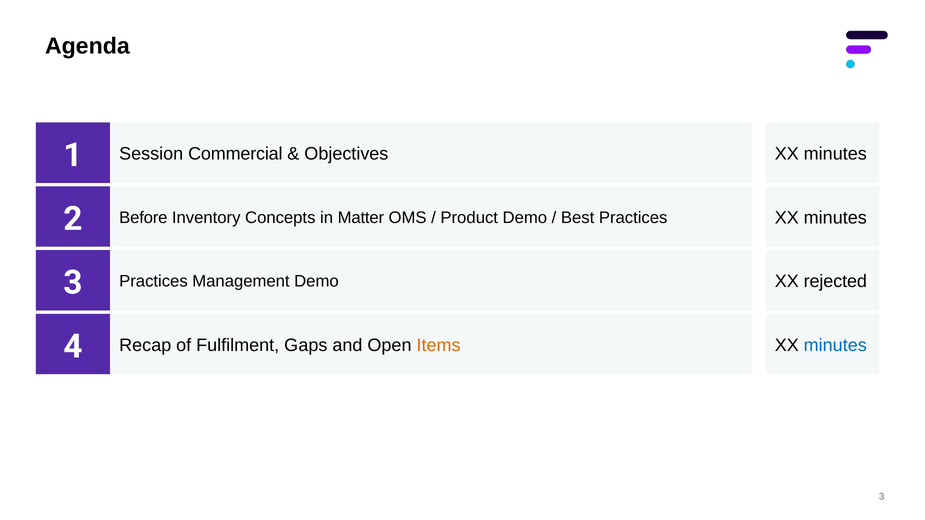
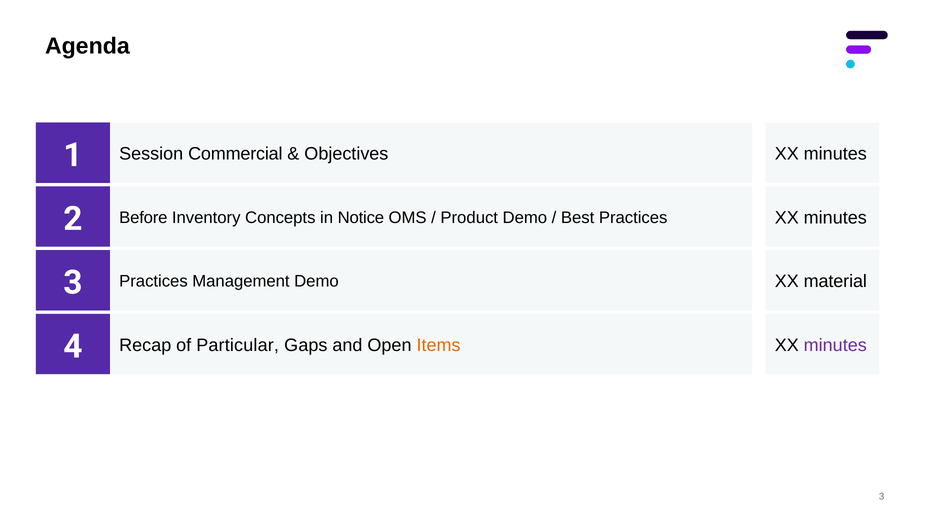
Matter: Matter -> Notice
rejected: rejected -> material
Fulfilment: Fulfilment -> Particular
minutes at (835, 346) colour: blue -> purple
